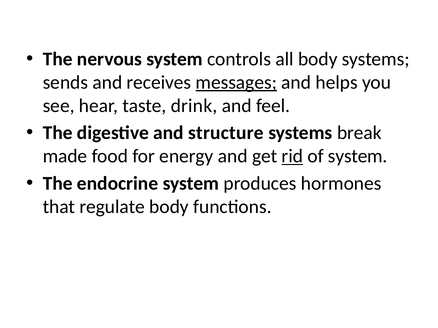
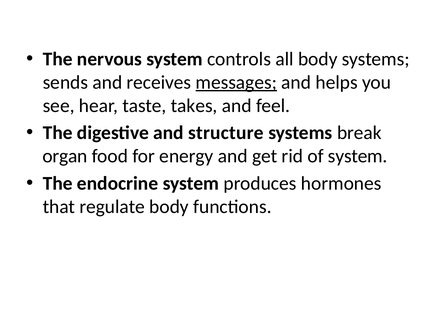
drink: drink -> takes
made: made -> organ
rid underline: present -> none
